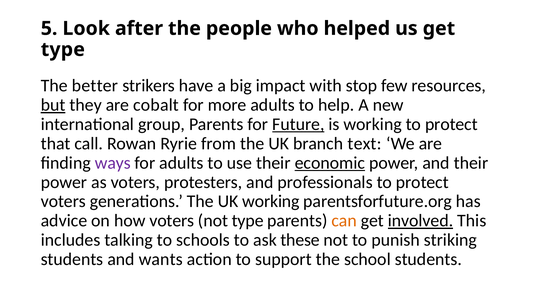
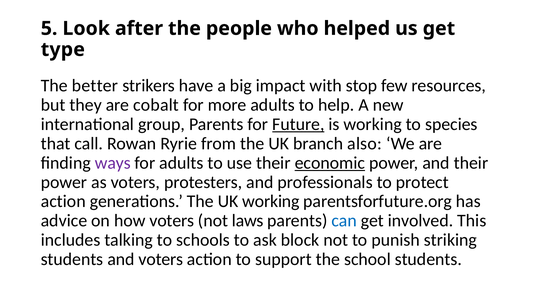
but underline: present -> none
working to protect: protect -> species
text: text -> also
voters at (63, 201): voters -> action
not type: type -> laws
can colour: orange -> blue
involved underline: present -> none
these: these -> block
and wants: wants -> voters
